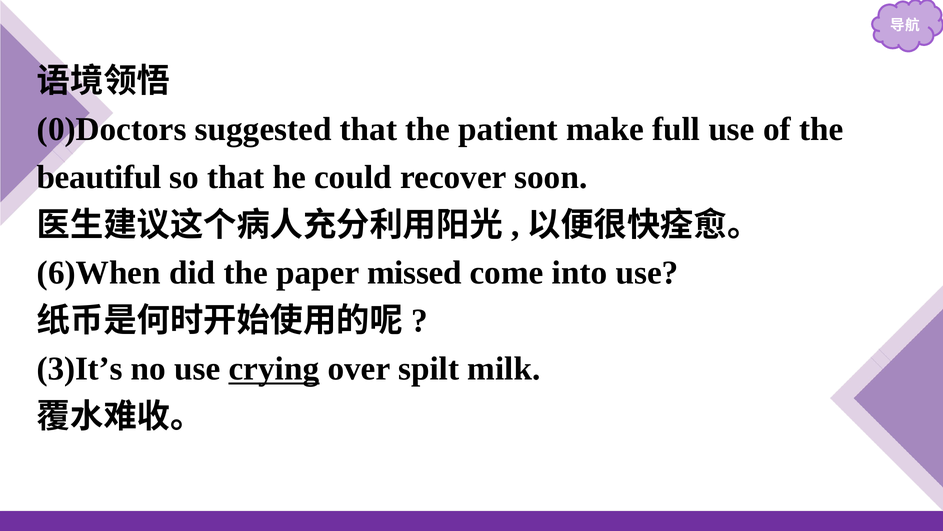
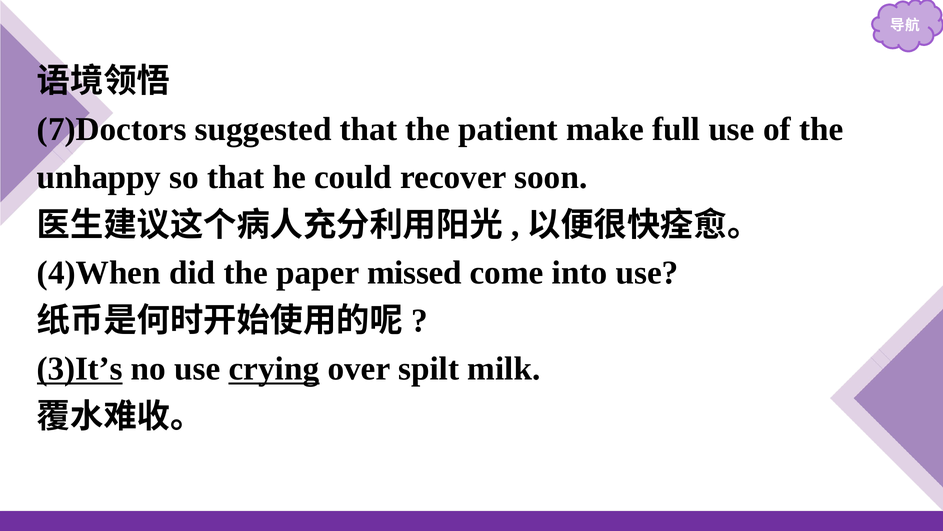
0)Doctors: 0)Doctors -> 7)Doctors
beautiful: beautiful -> unhappy
6)When: 6)When -> 4)When
3)It’s underline: none -> present
